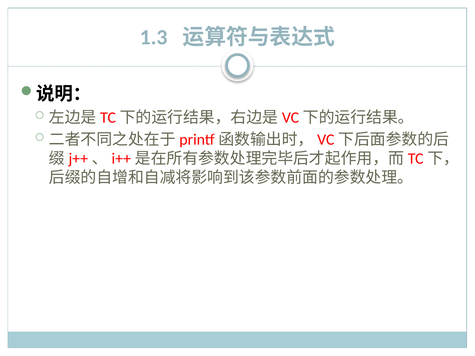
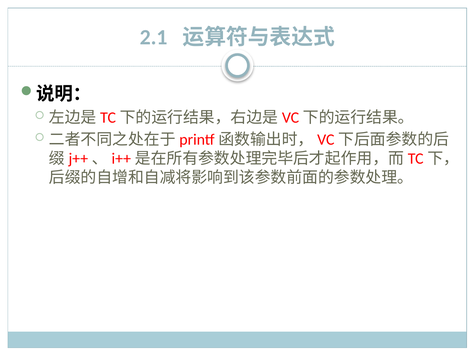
1.3: 1.3 -> 2.1
